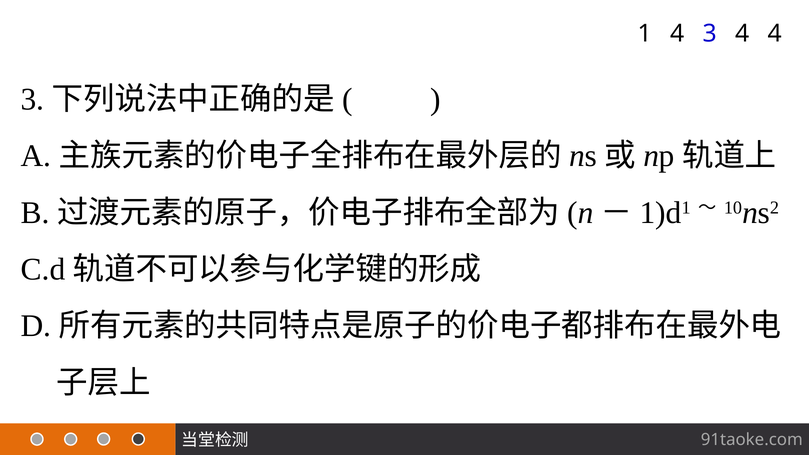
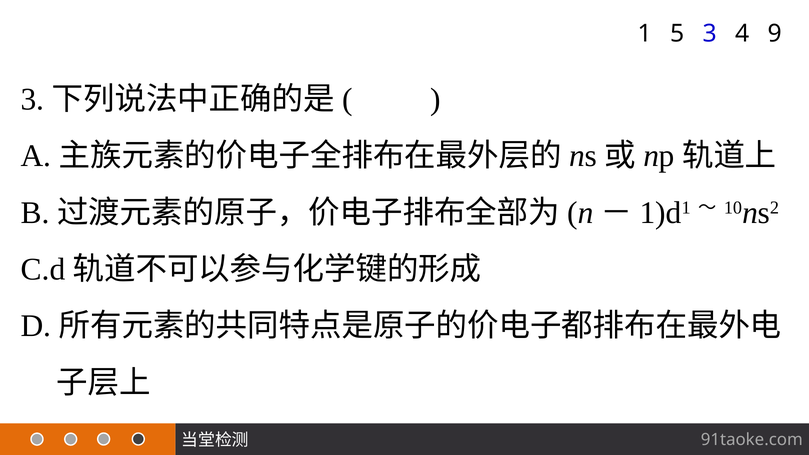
1 4: 4 -> 5
4 4: 4 -> 9
